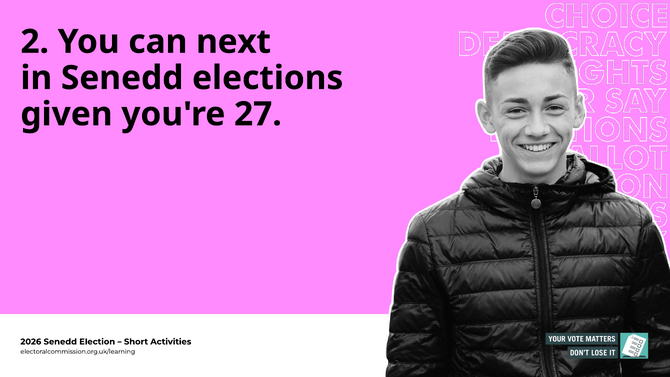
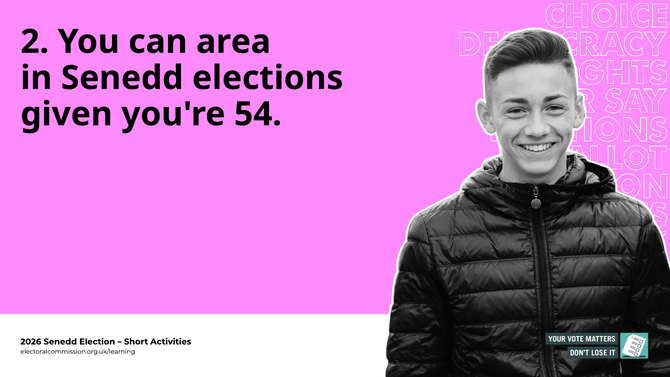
next: next -> area
27: 27 -> 54
